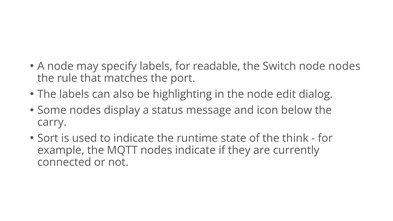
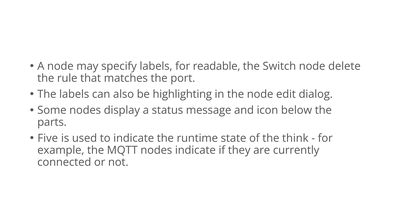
node nodes: nodes -> delete
carry: carry -> parts
Sort: Sort -> Five
